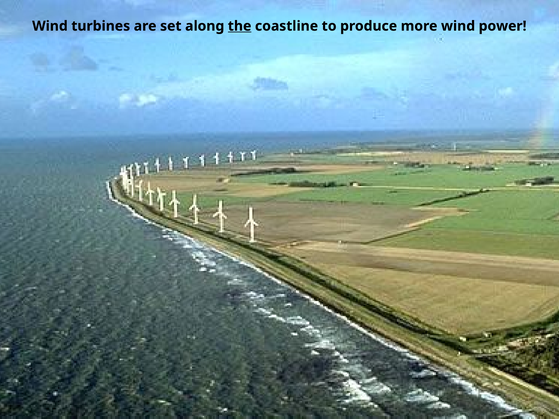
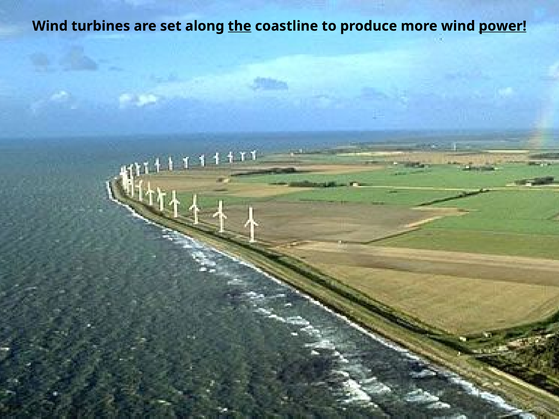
power underline: none -> present
